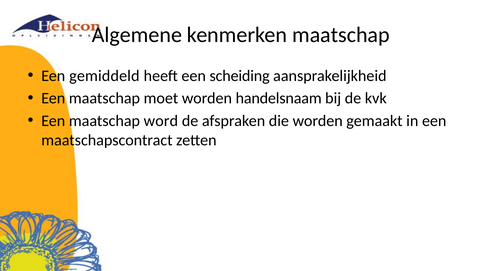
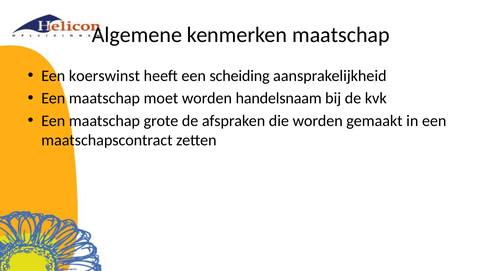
gemiddeld: gemiddeld -> koerswinst
word: word -> grote
